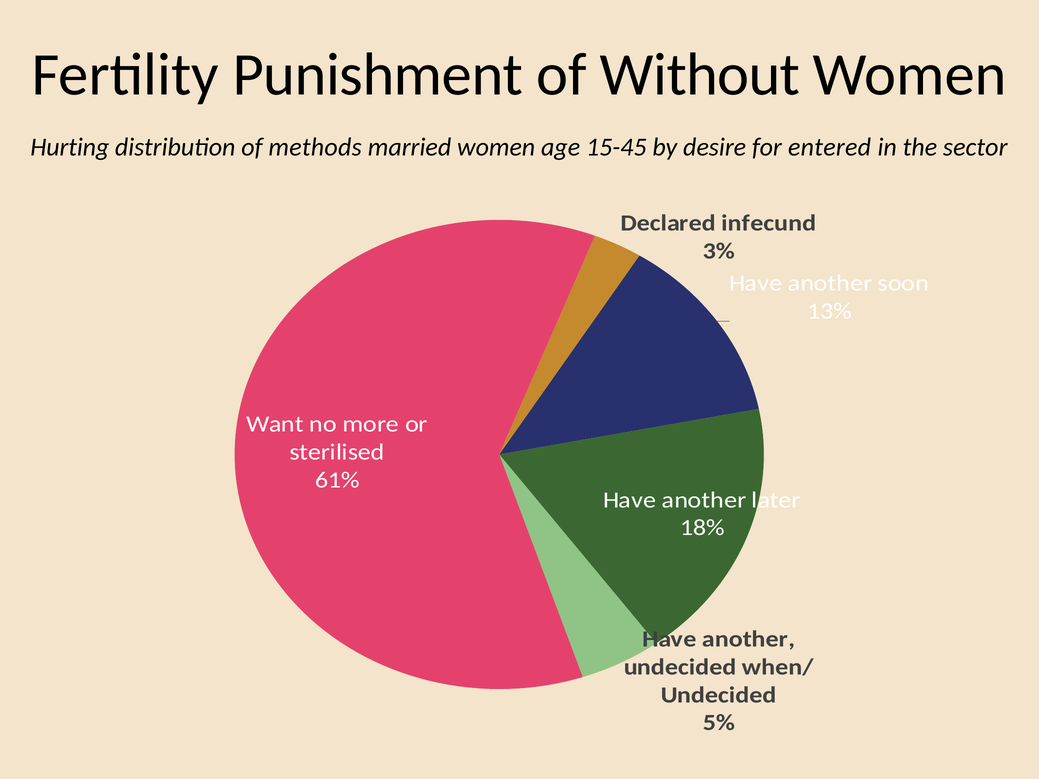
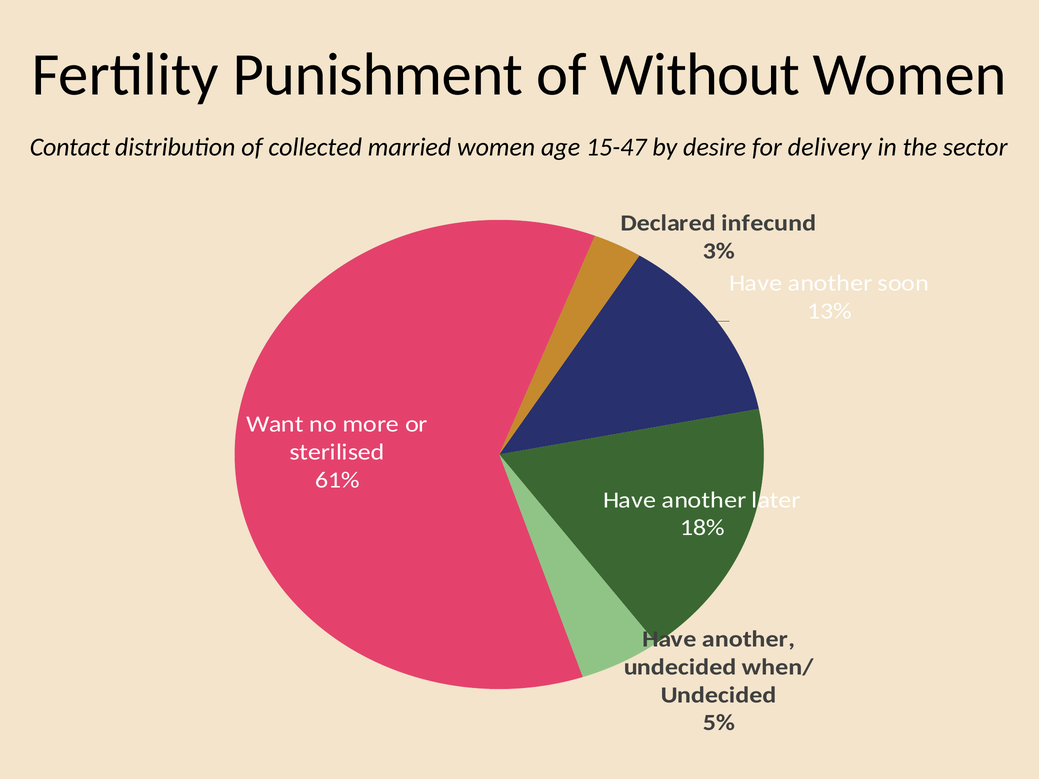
Hurting: Hurting -> Contact
methods: methods -> collected
15-45: 15-45 -> 15-47
entered: entered -> delivery
